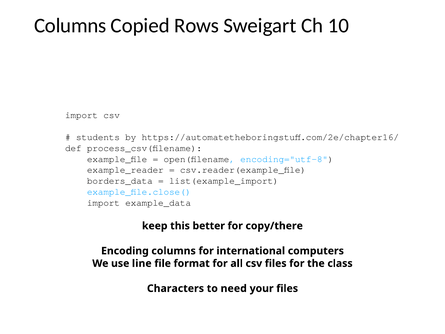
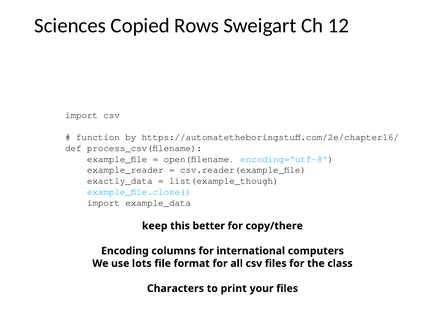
Columns at (70, 26): Columns -> Sciences
10: 10 -> 12
students: students -> function
borders_data: borders_data -> exactly_data
list(example_import: list(example_import -> list(example_though
line: line -> lots
need: need -> print
